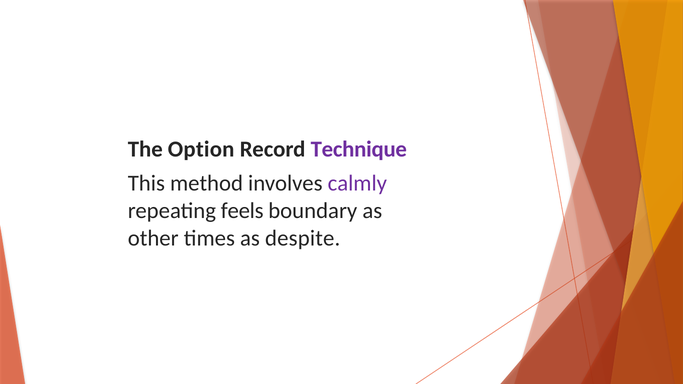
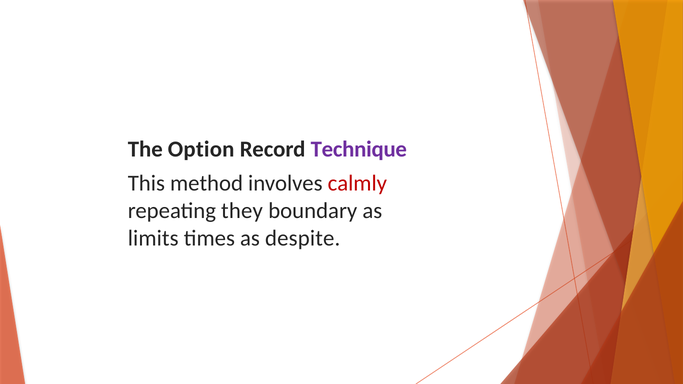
calmly colour: purple -> red
feels: feels -> they
other: other -> limits
